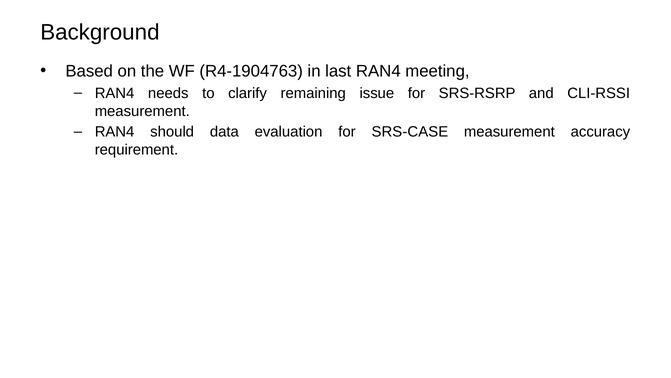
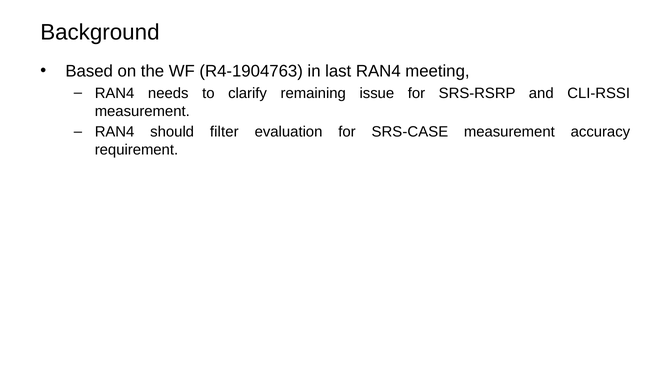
data: data -> filter
